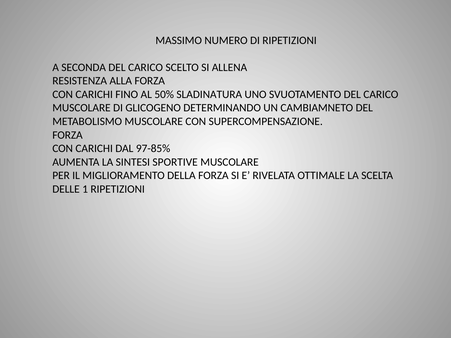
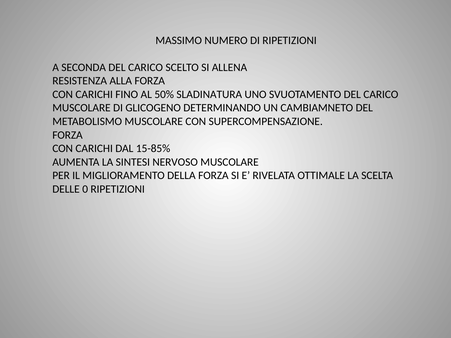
97-85%: 97-85% -> 15-85%
SPORTIVE: SPORTIVE -> NERVOSO
1: 1 -> 0
